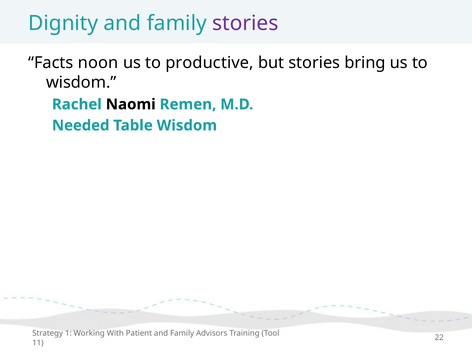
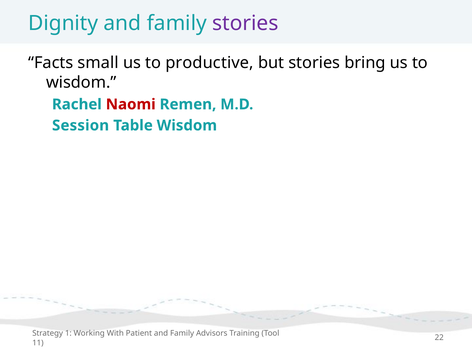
noon: noon -> small
Naomi colour: black -> red
Needed: Needed -> Session
